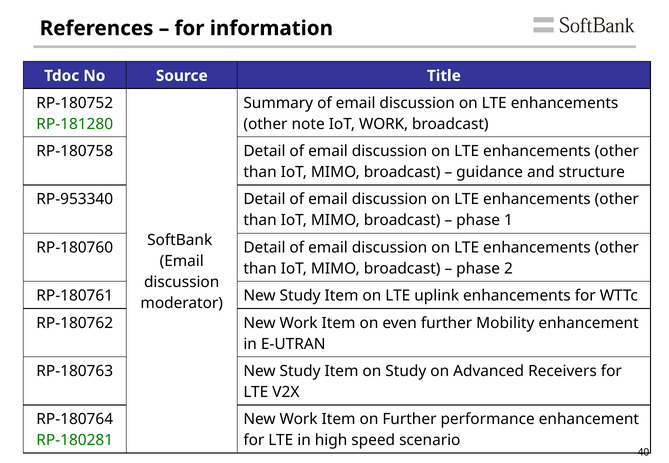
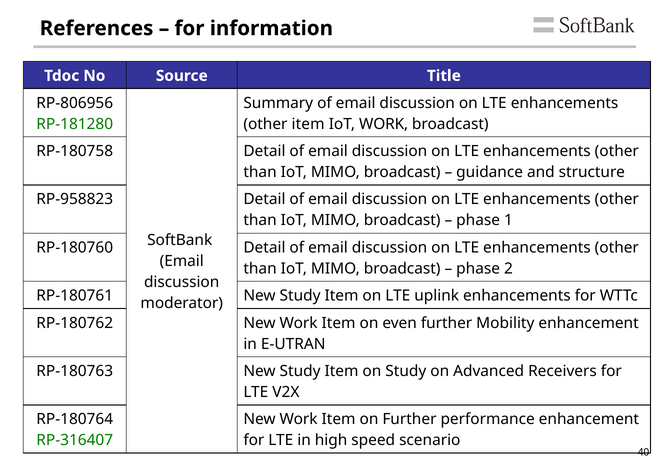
RP-180752: RP-180752 -> RP-806956
other note: note -> item
RP-953340: RP-953340 -> RP-958823
RP-180281: RP-180281 -> RP-316407
